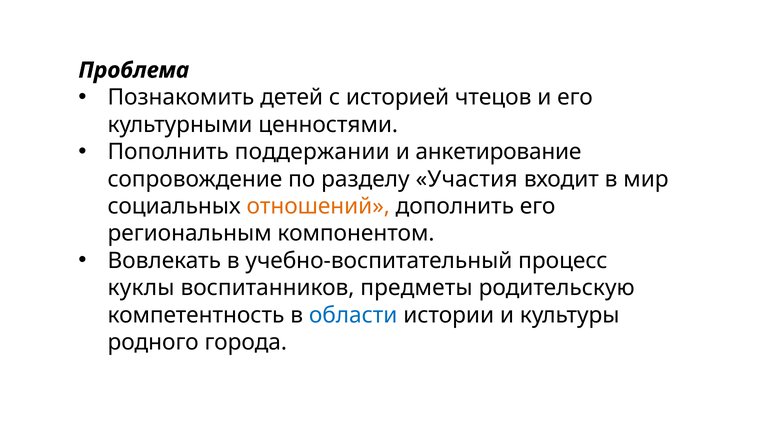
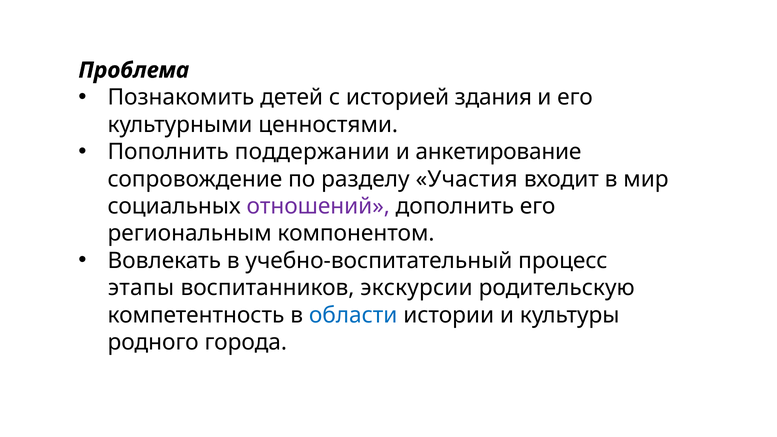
чтецов: чтецов -> здания
отношений colour: orange -> purple
куклы: куклы -> этапы
предметы: предметы -> экскурсии
